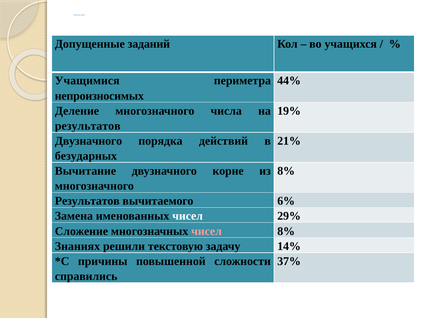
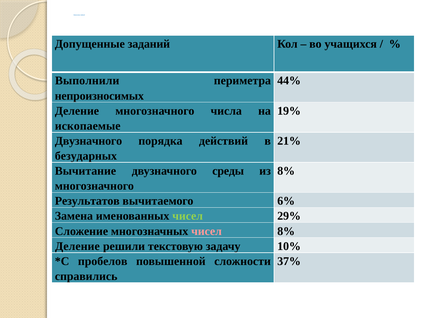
Учащимися: Учащимися -> Выполнили
результатов at (88, 126): результатов -> ископаемые
корне: корне -> среды
чисел at (188, 216) colour: white -> light green
Знаниях at (77, 246): Знаниях -> Деление
14%: 14% -> 10%
причины: причины -> пробелов
